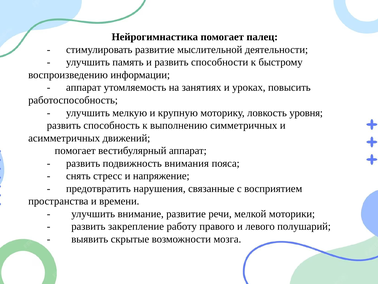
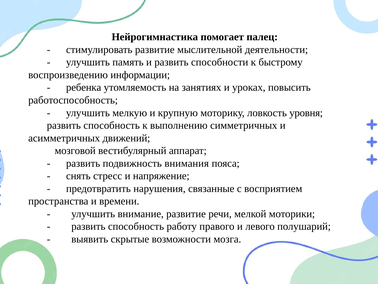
аппарат at (84, 87): аппарат -> ребенка
помогает at (75, 150): помогает -> мозговой
закрепление at (136, 226): закрепление -> способность
